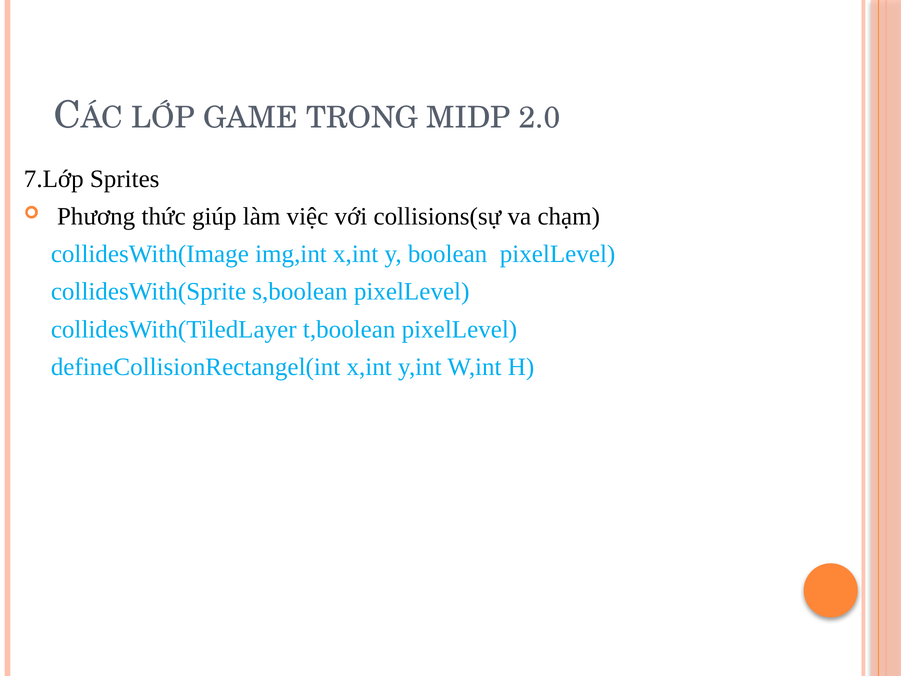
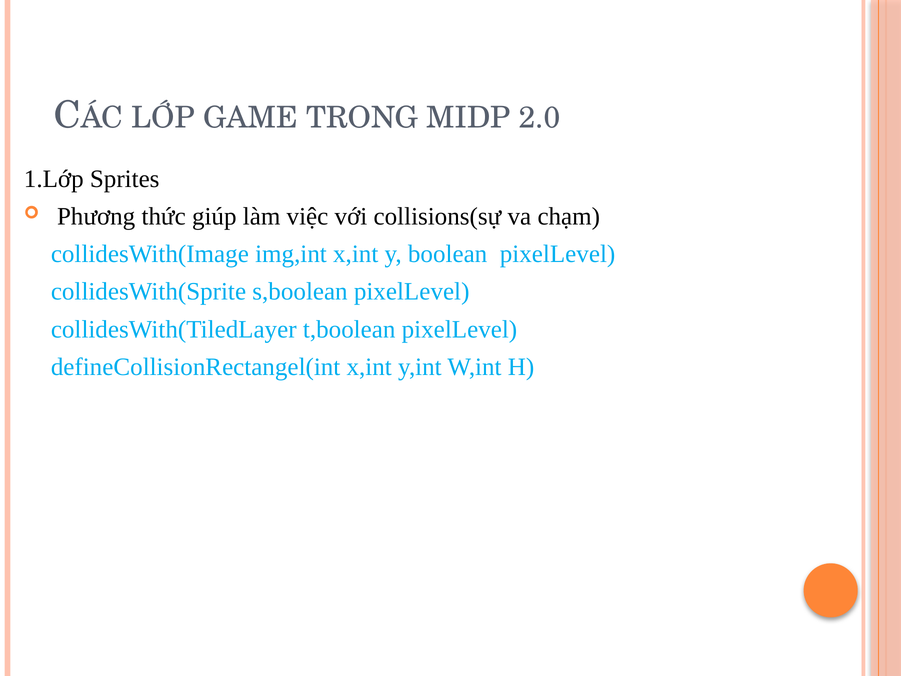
7.Lớp: 7.Lớp -> 1.Lớp
